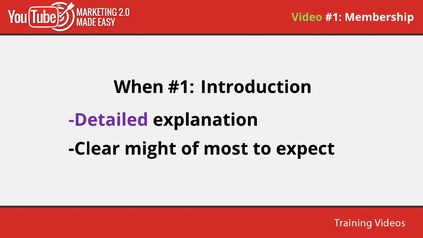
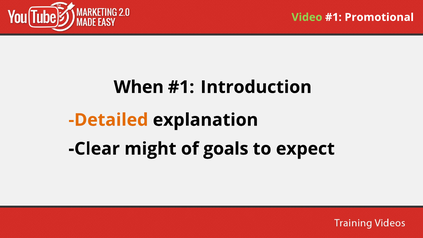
Membership: Membership -> Promotional
Detailed colour: purple -> orange
most: most -> goals
